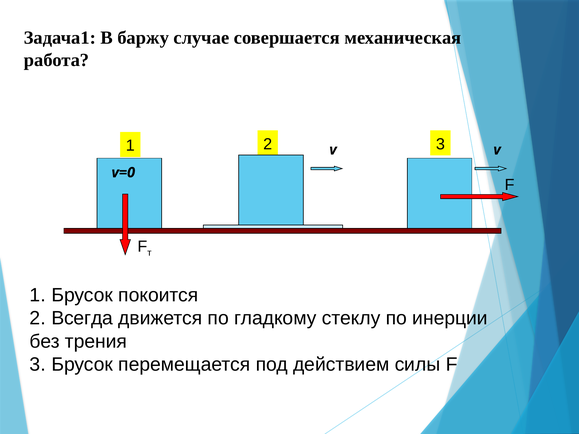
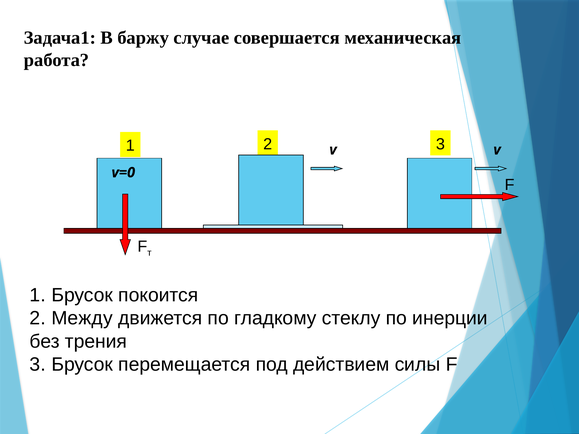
Всегда: Всегда -> Между
